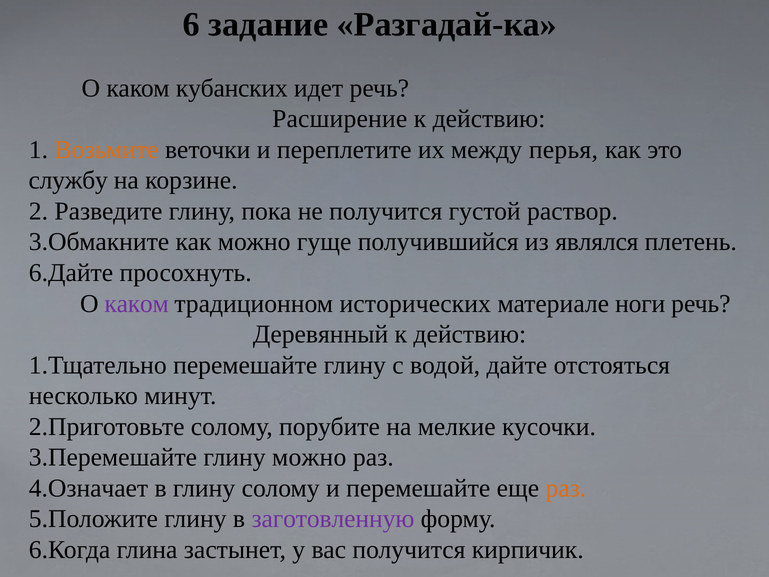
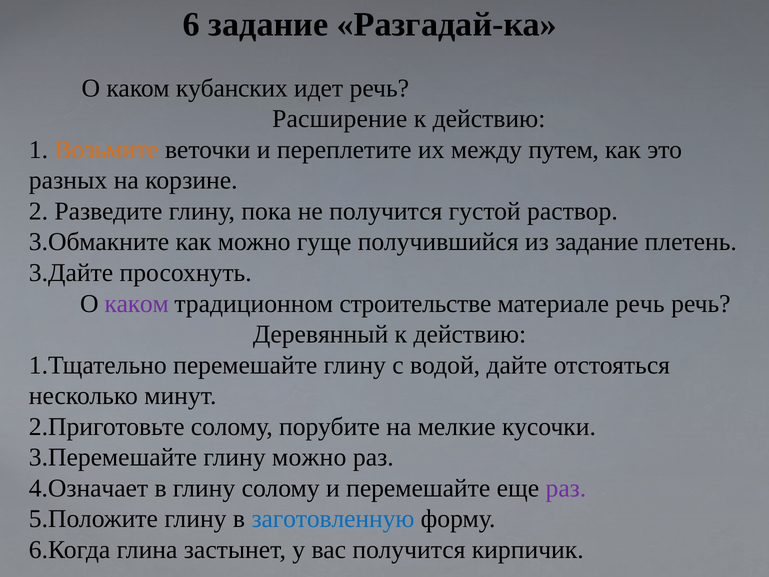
перья: перья -> путем
службу: службу -> разных
из являлся: являлся -> задание
6.Дайте: 6.Дайте -> 3.Дайте
исторических: исторических -> строительстве
материале ноги: ноги -> речь
раз at (566, 488) colour: orange -> purple
заготовленную colour: purple -> blue
